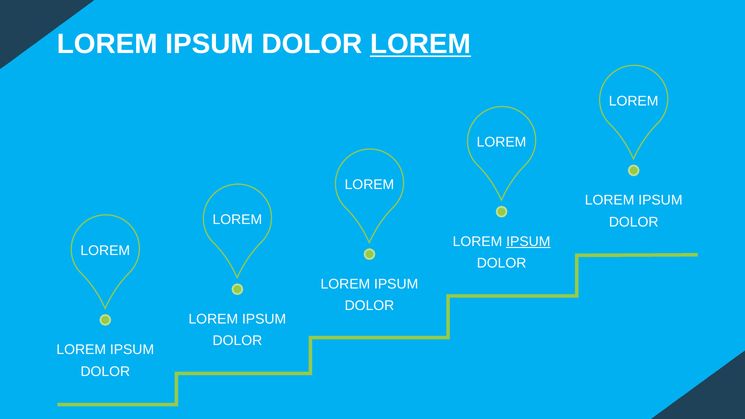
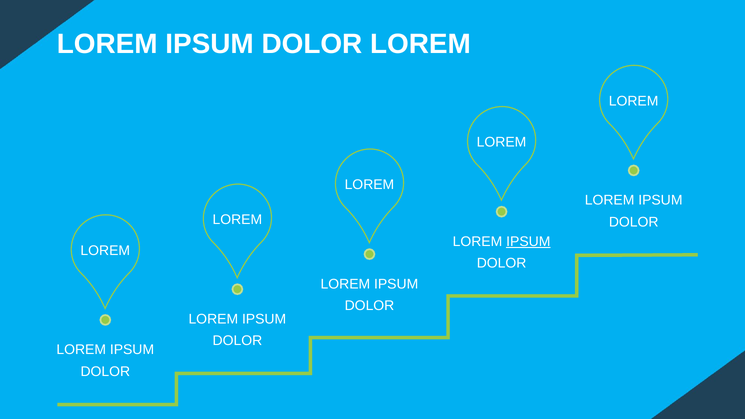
LOREM at (420, 44) underline: present -> none
